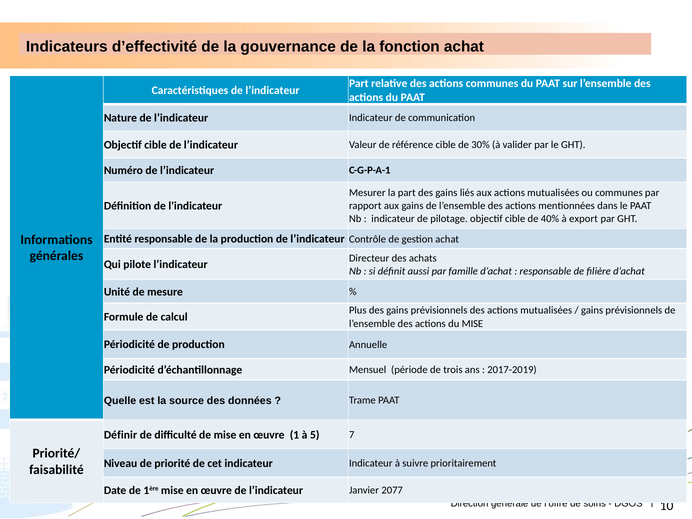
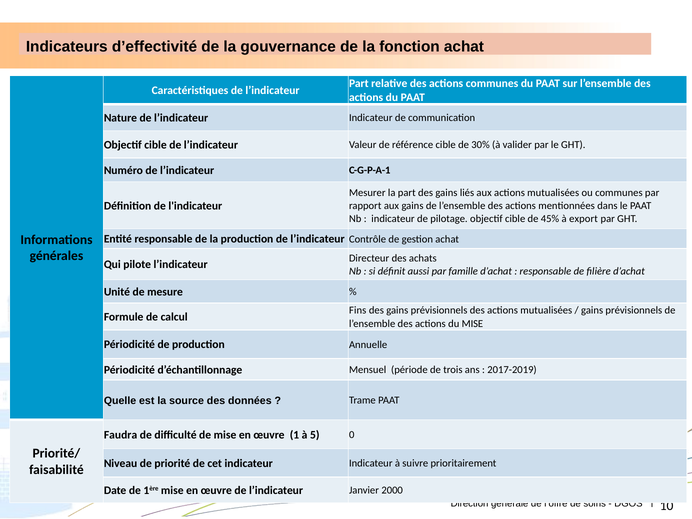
40%: 40% -> 45%
Plus: Plus -> Fins
Définir: Définir -> Faudra
7: 7 -> 0
2077: 2077 -> 2000
